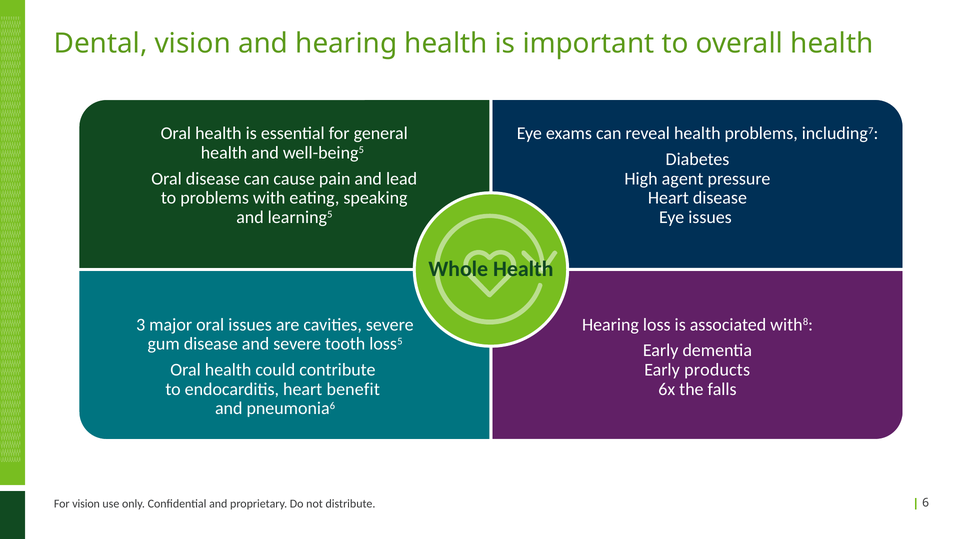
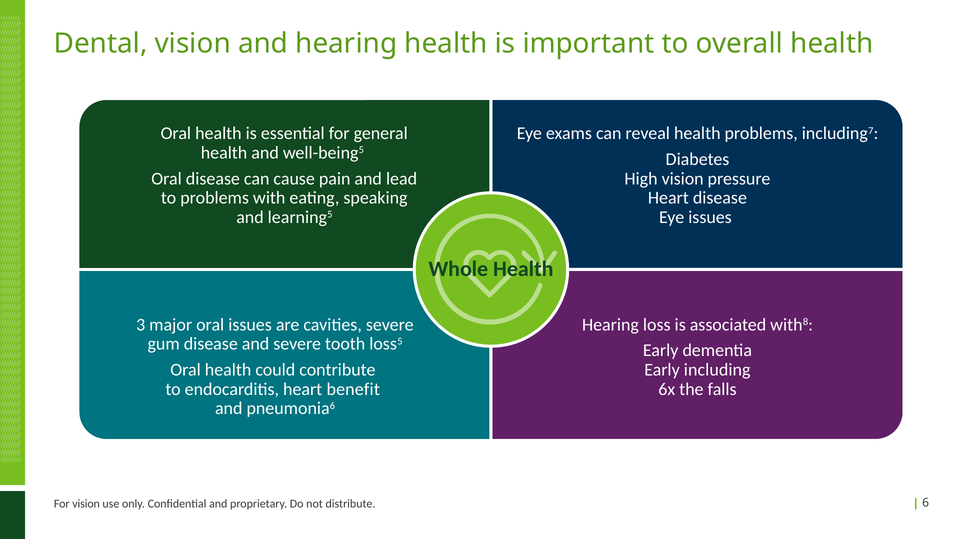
High agent: agent -> vision
products: products -> including
